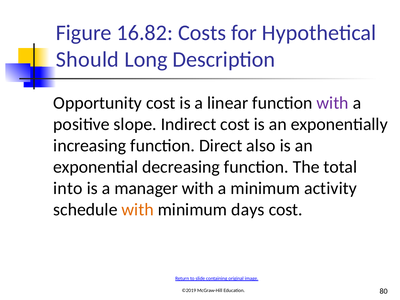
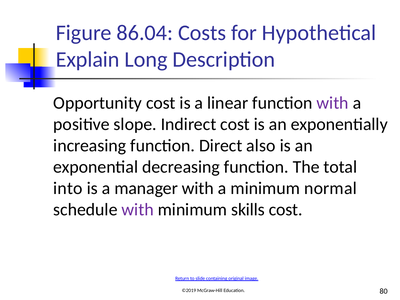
16.82: 16.82 -> 86.04
Should: Should -> Explain
activity: activity -> normal
with at (138, 210) colour: orange -> purple
days: days -> skills
